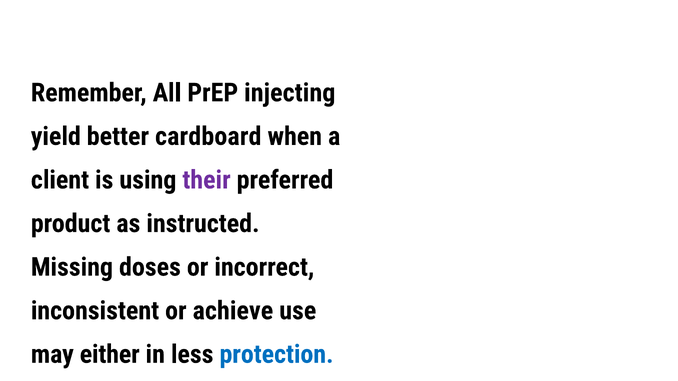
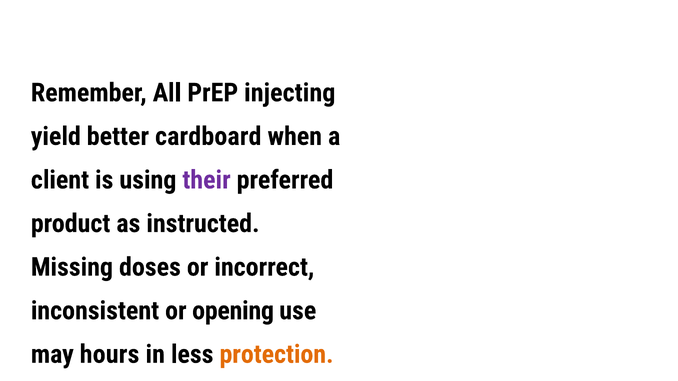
achieve: achieve -> opening
either: either -> hours
protection colour: blue -> orange
